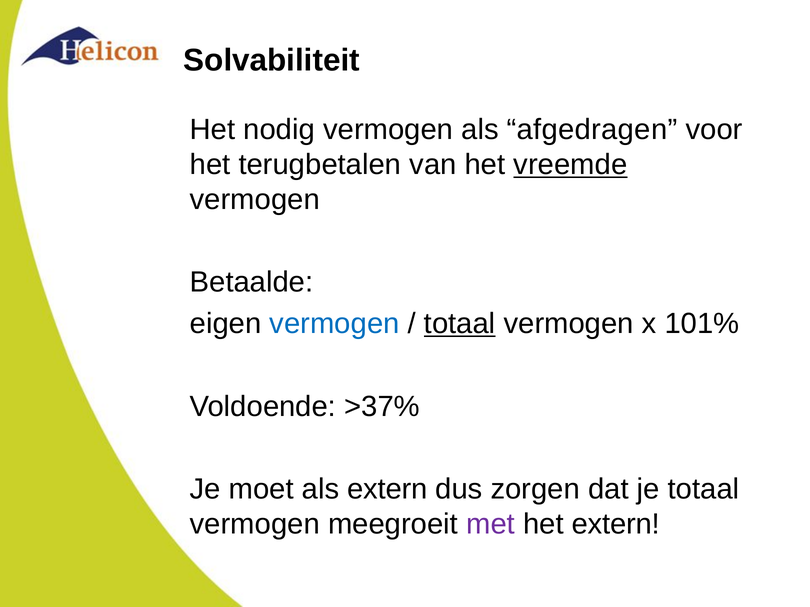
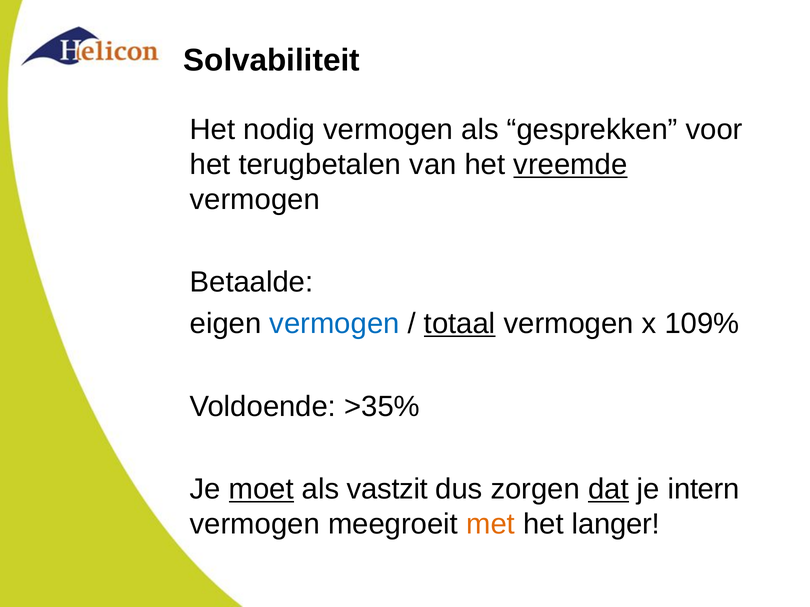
afgedragen: afgedragen -> gesprekken
101%: 101% -> 109%
>37%: >37% -> >35%
moet underline: none -> present
als extern: extern -> vastzit
dat underline: none -> present
je totaal: totaal -> intern
met colour: purple -> orange
het extern: extern -> langer
